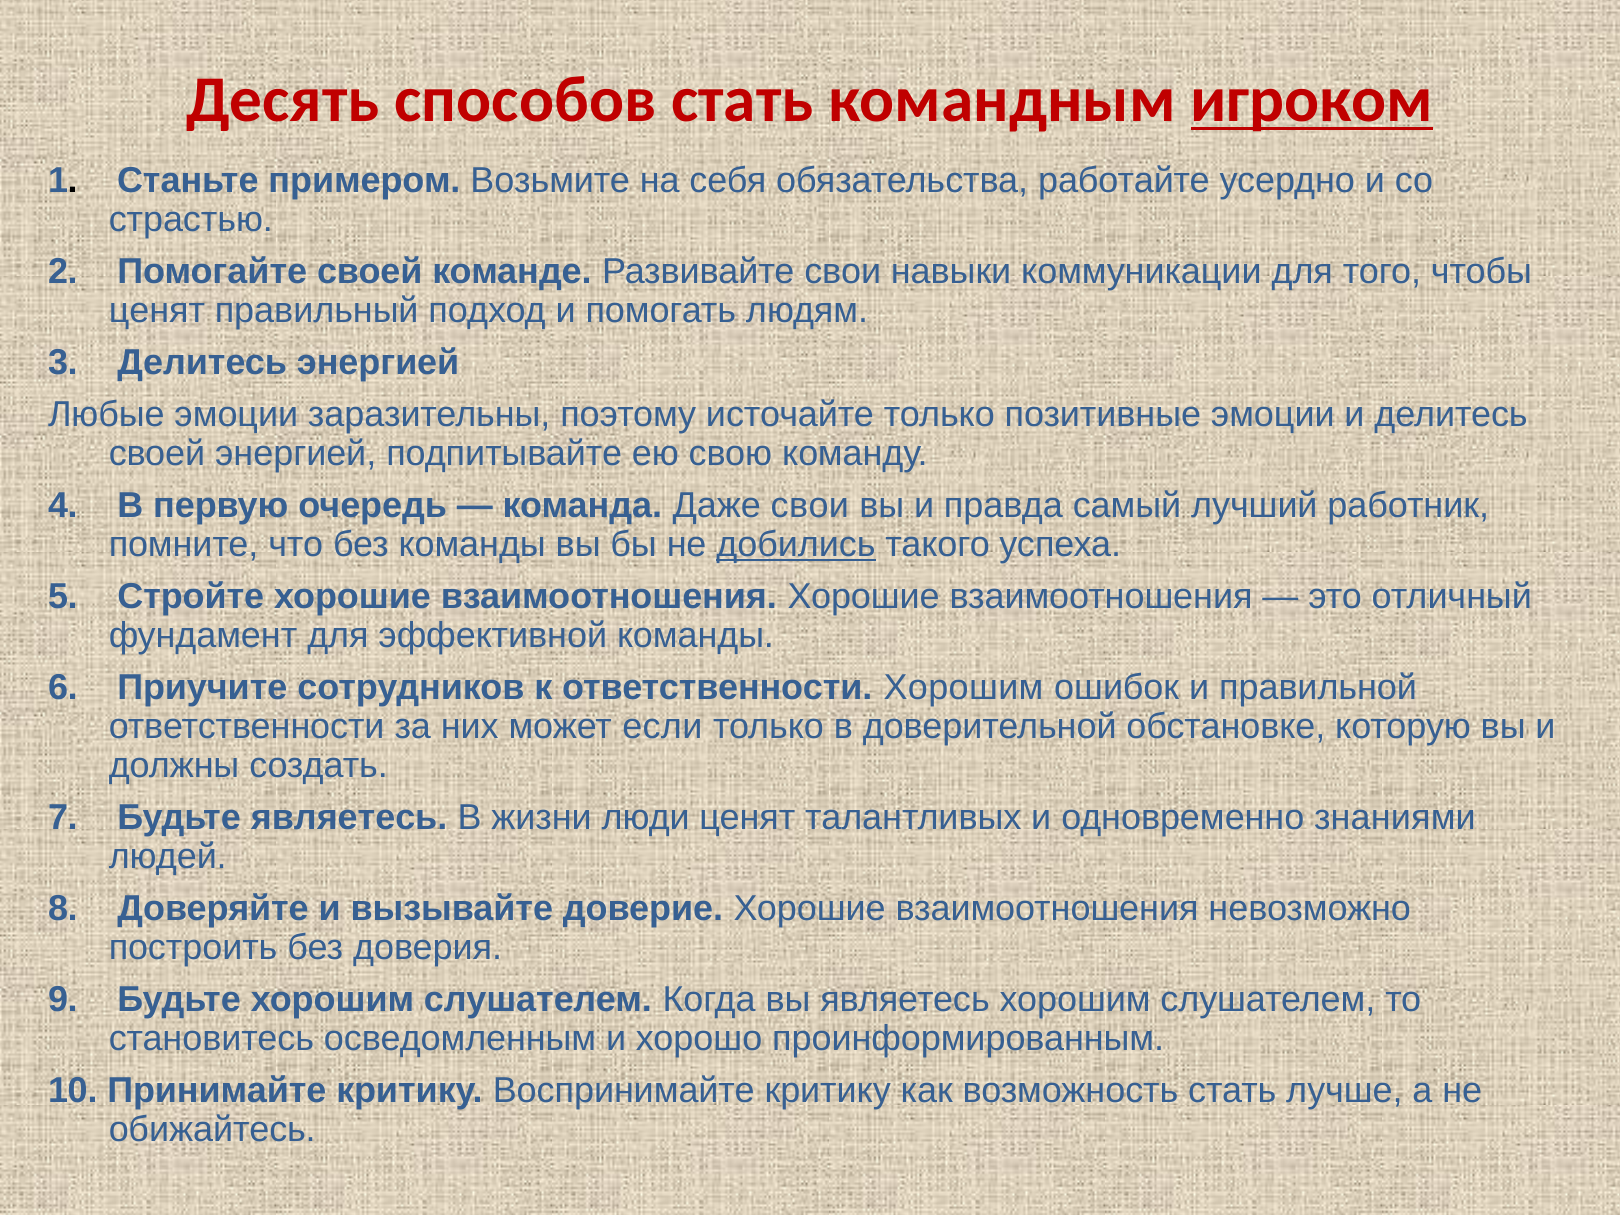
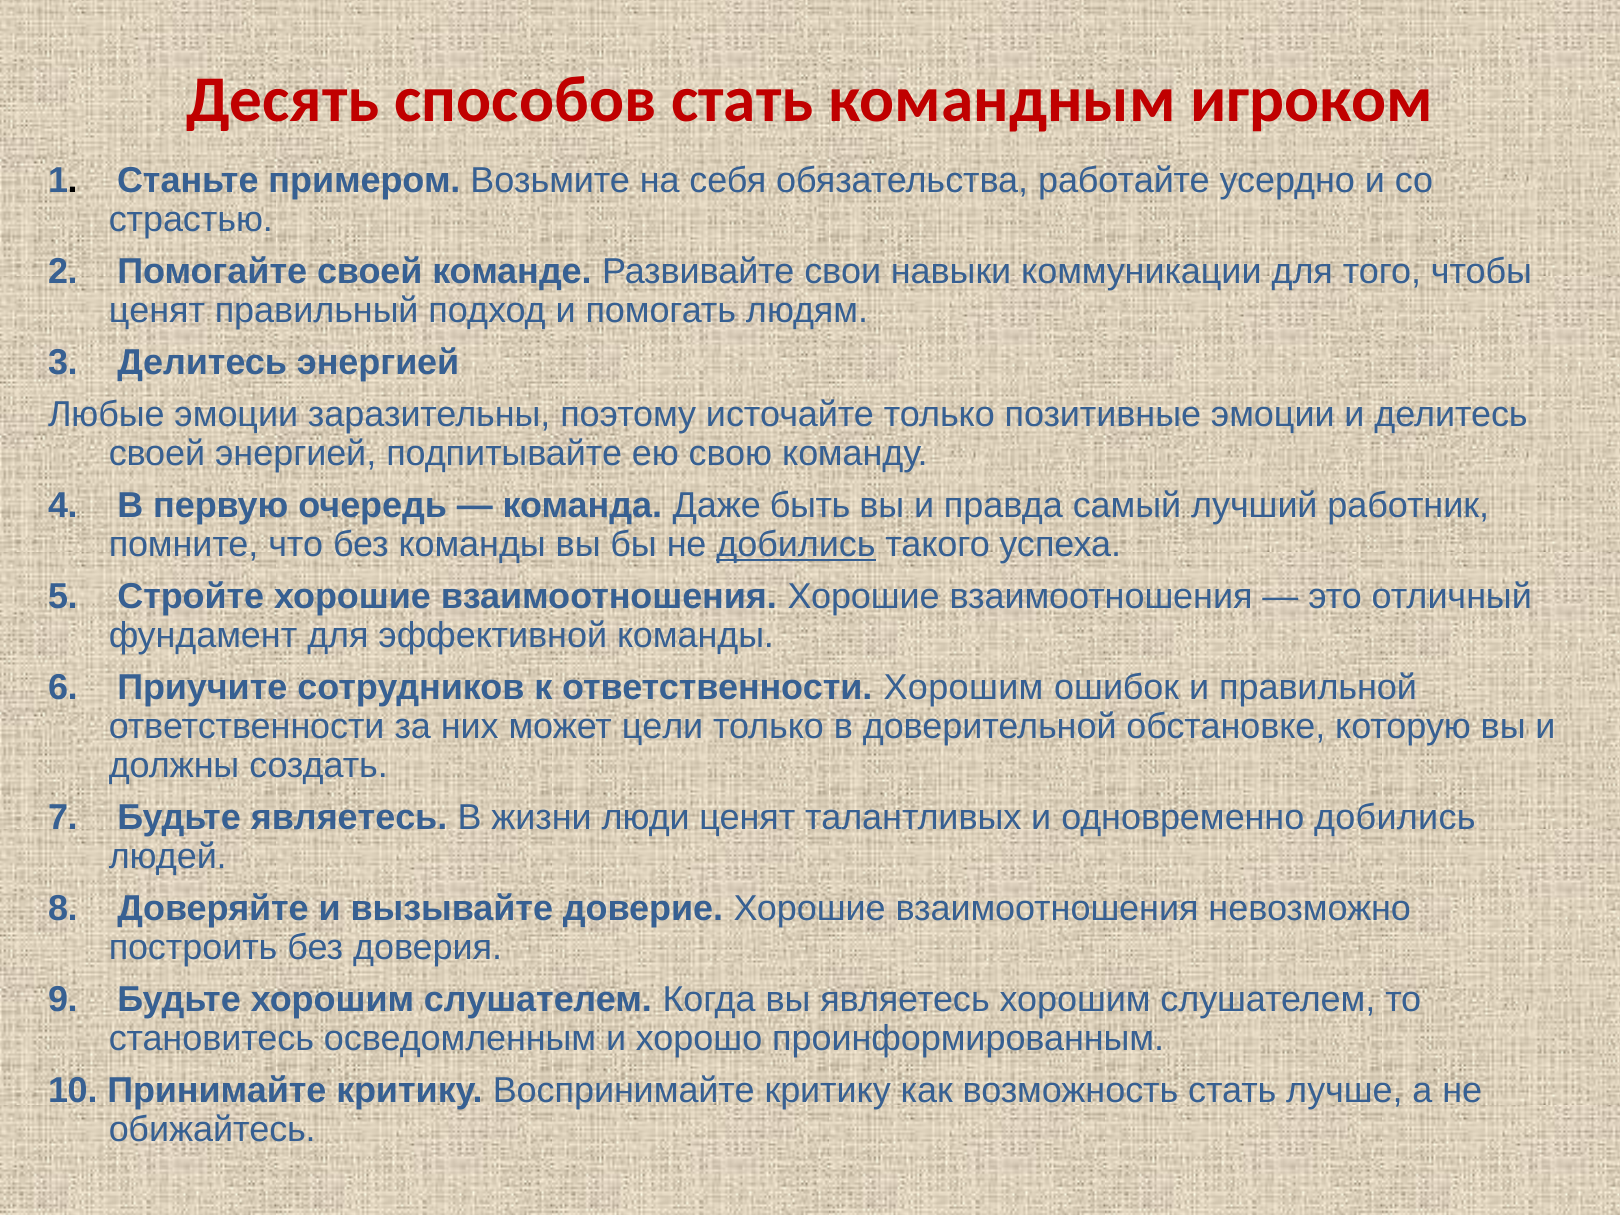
игроком underline: present -> none
Даже свои: свои -> быть
если: если -> цели
одновременно знаниями: знаниями -> добились
